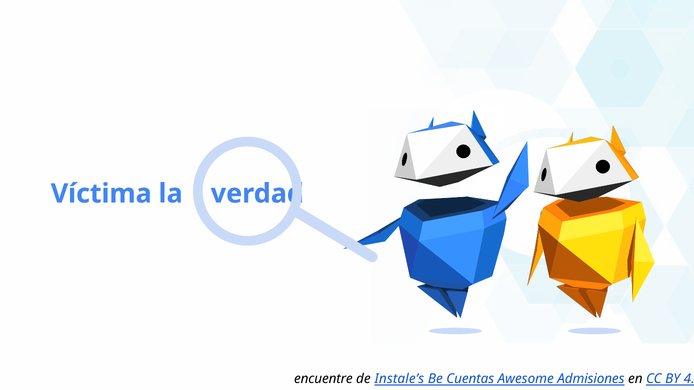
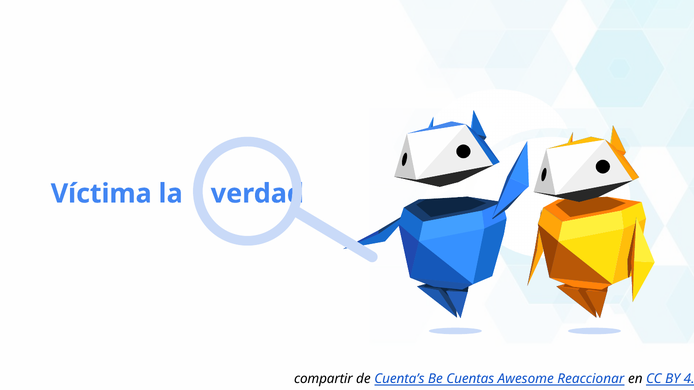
encuentre: encuentre -> compartir
Instale’s: Instale’s -> Cuenta’s
Admisiones: Admisiones -> Reaccionar
